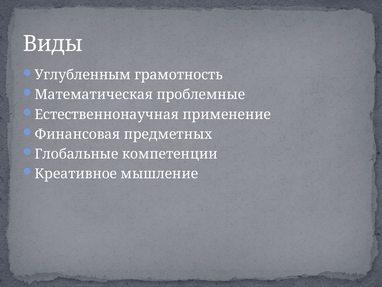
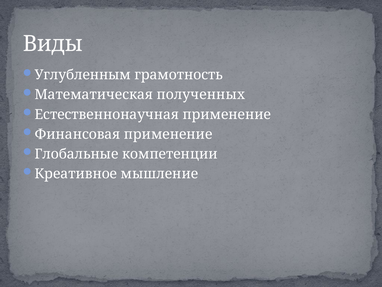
проблемные: проблемные -> полученных
Финансовая предметных: предметных -> применение
